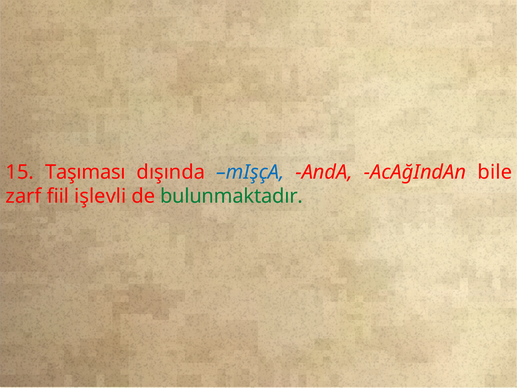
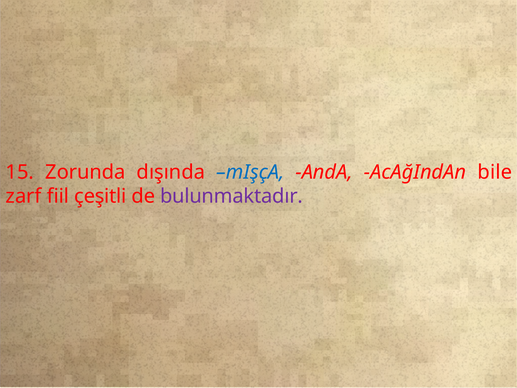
Taşıması: Taşıması -> Zorunda
işlevli: işlevli -> çeşitli
bulunmaktadır colour: green -> purple
